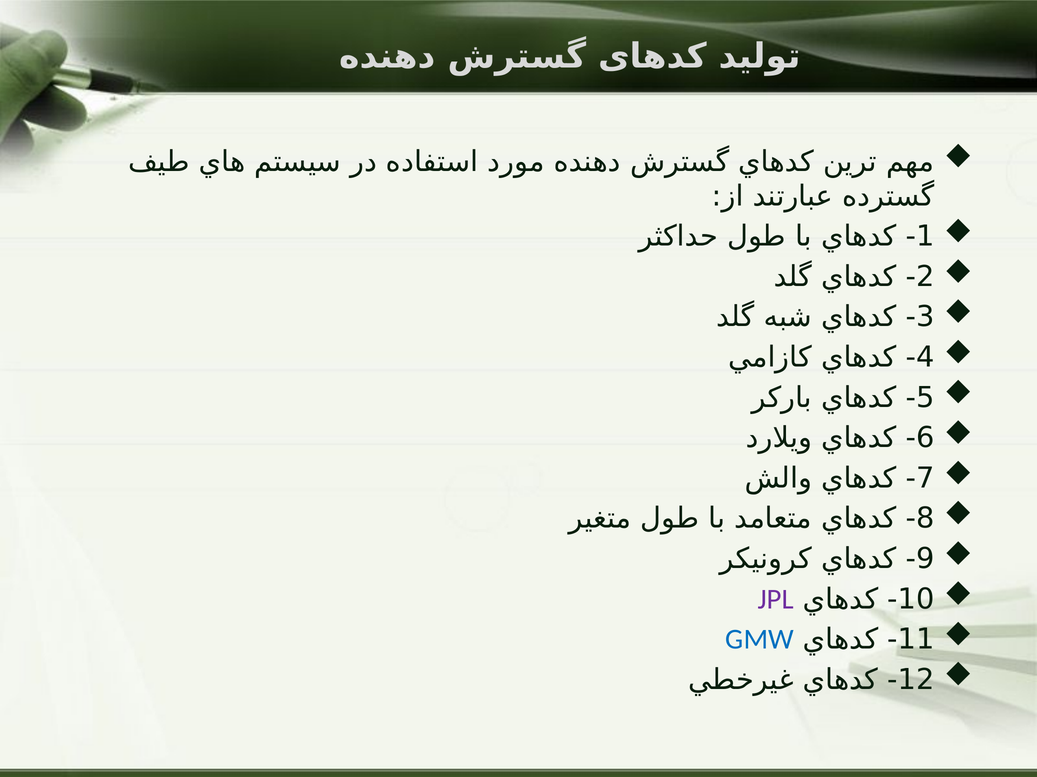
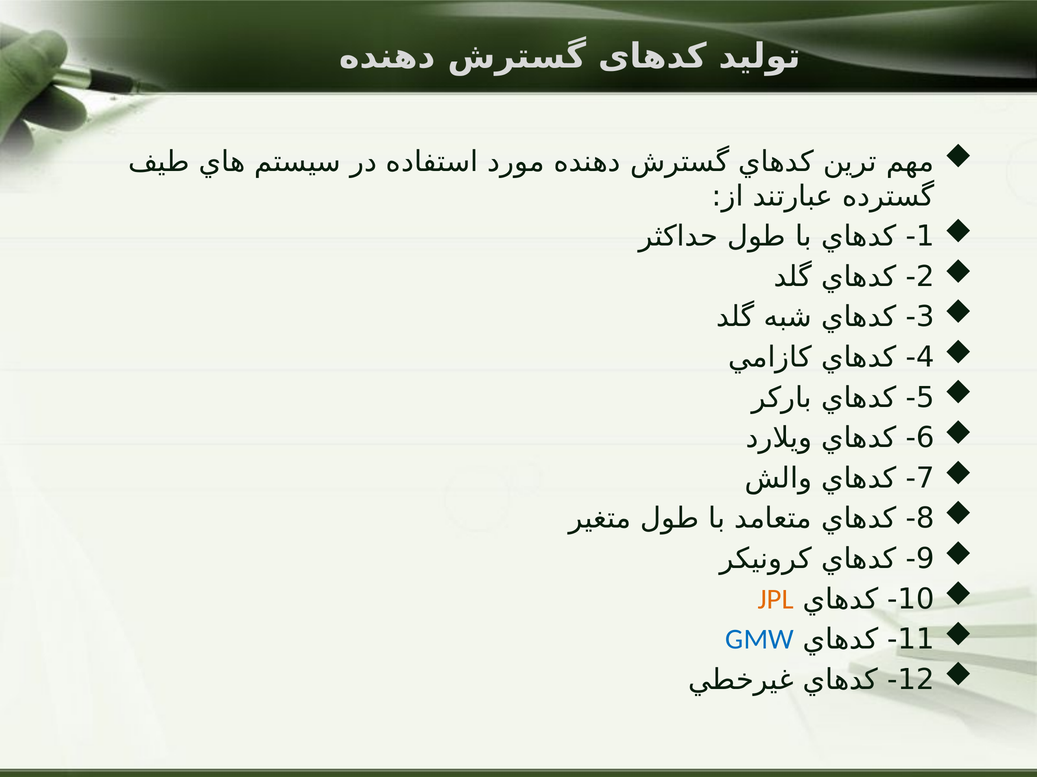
JPL colour: purple -> orange
